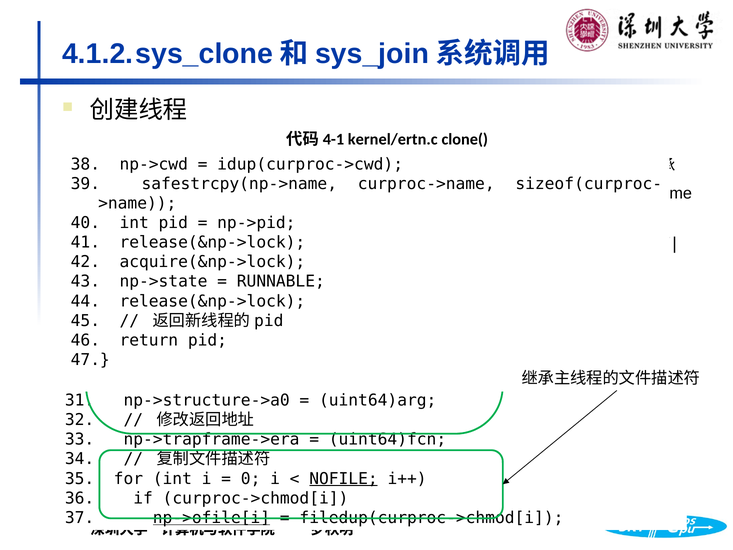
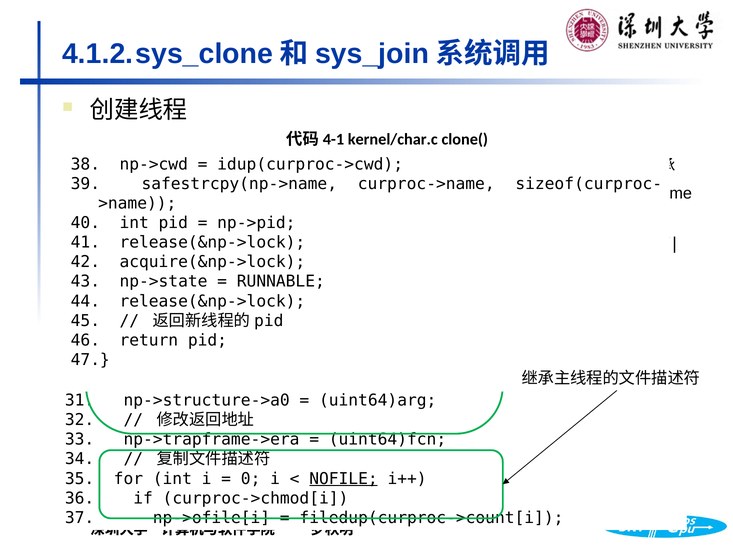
kernel/ertn.c: kernel/ertn.c -> kernel/char.c
np->ofile[i underline: present -> none
filedup(curproc->chmod[i: filedup(curproc->chmod[i -> filedup(curproc->count[i
